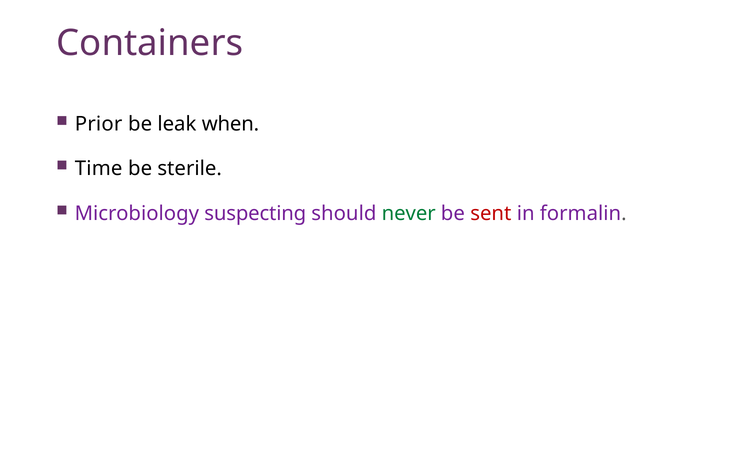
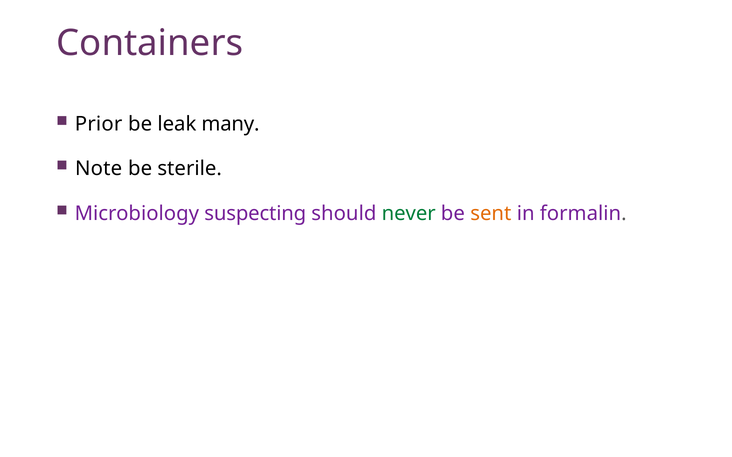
when: when -> many
Time: Time -> Note
sent colour: red -> orange
